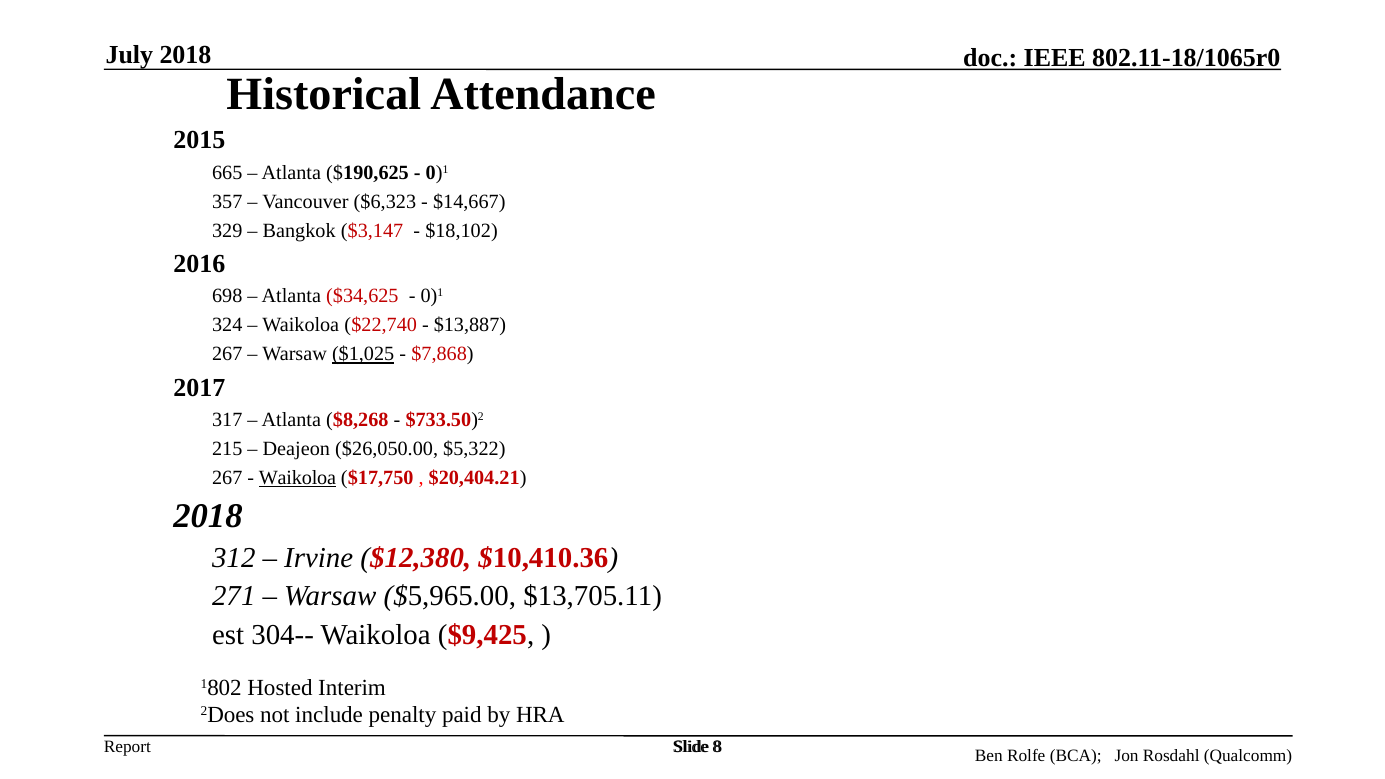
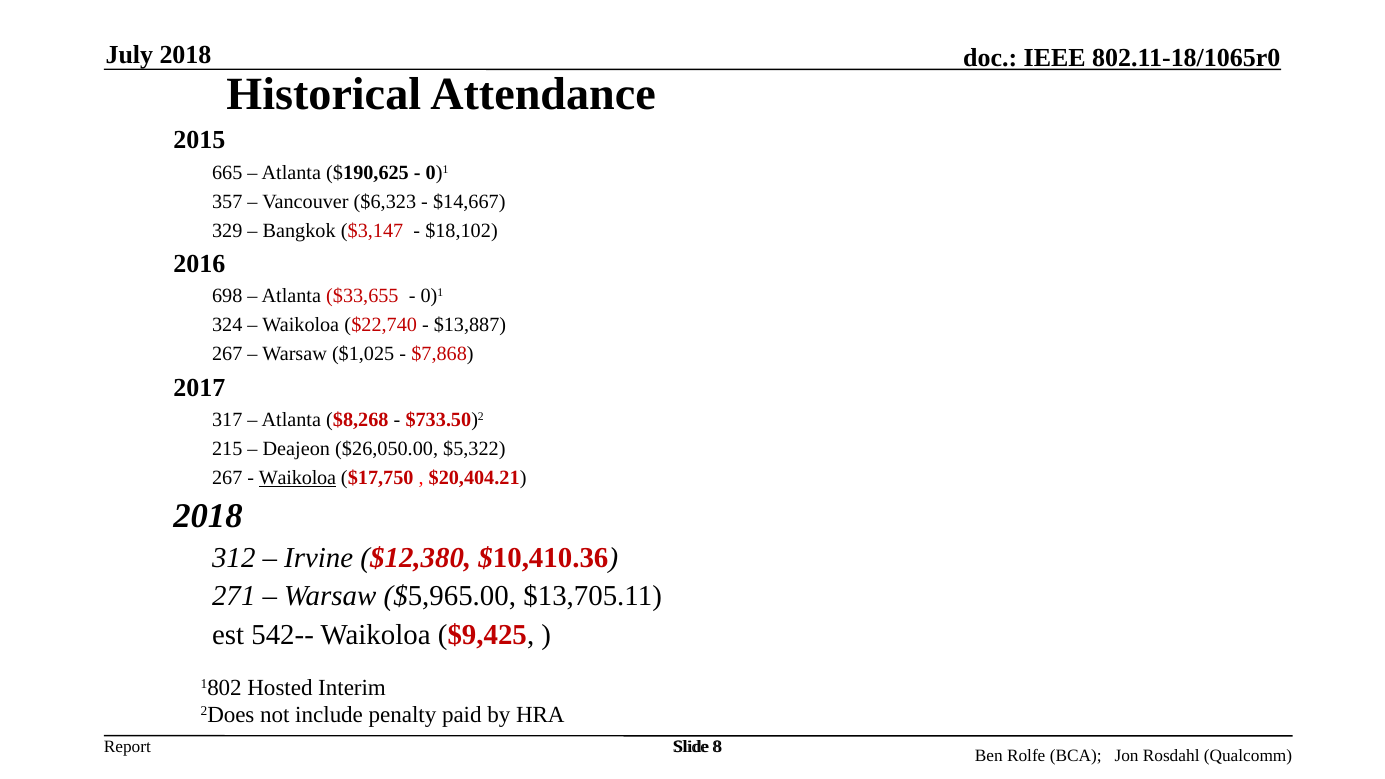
$34,625: $34,625 -> $33,655
$1,025 underline: present -> none
304--: 304-- -> 542--
